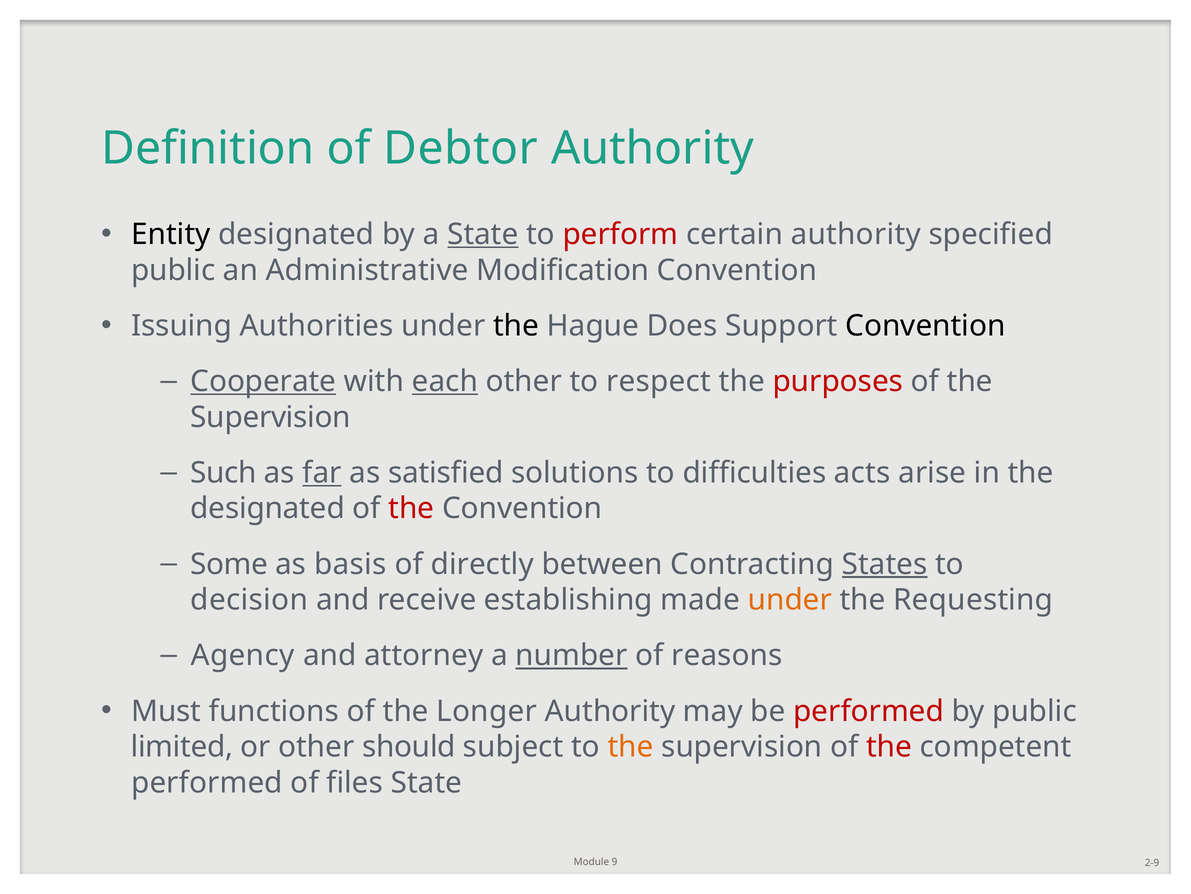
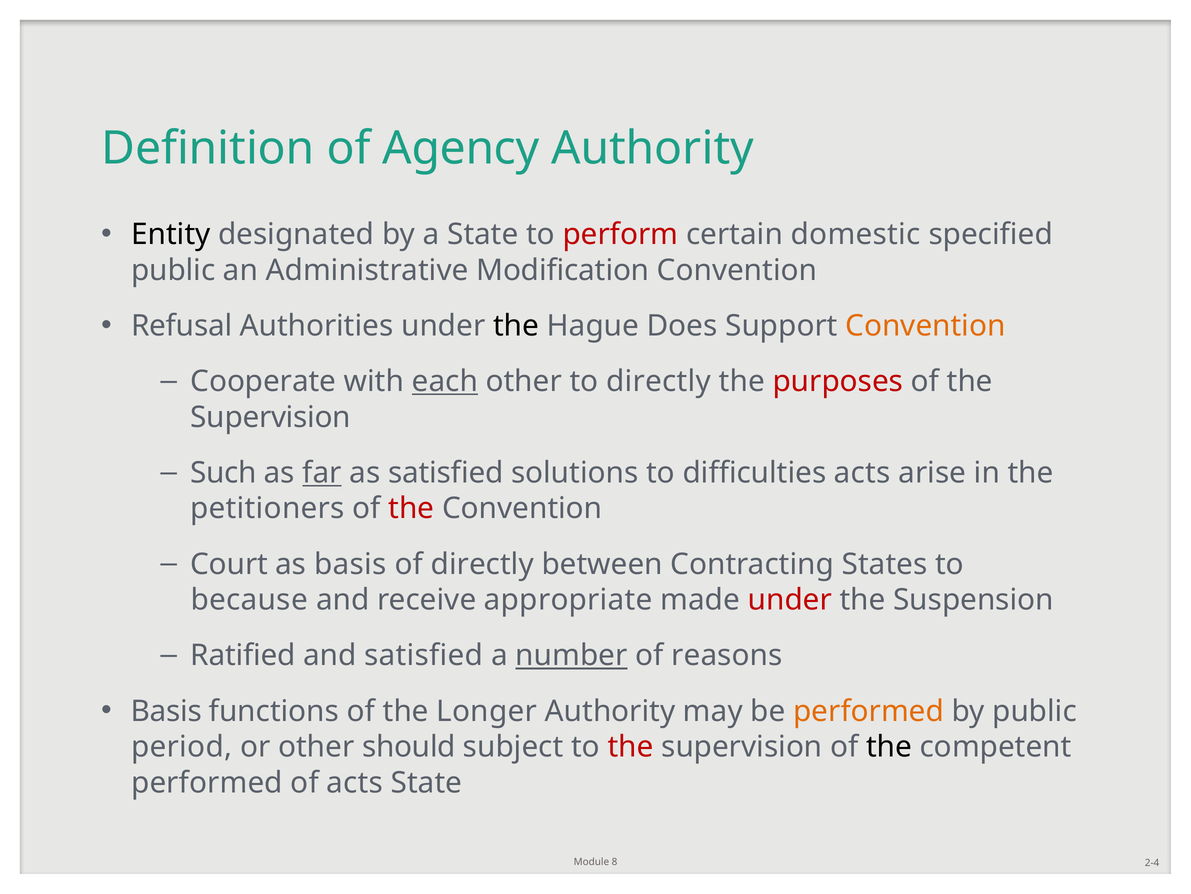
Debtor: Debtor -> Agency
State at (483, 234) underline: present -> none
certain authority: authority -> domestic
Issuing: Issuing -> Refusal
Convention at (925, 326) colour: black -> orange
Cooperate underline: present -> none
to respect: respect -> directly
designated at (268, 508): designated -> petitioners
Some: Some -> Court
States underline: present -> none
decision: decision -> because
establishing: establishing -> appropriate
under at (790, 600) colour: orange -> red
Requesting: Requesting -> Suspension
Agency: Agency -> Ratified
and attorney: attorney -> satisfied
Must at (166, 711): Must -> Basis
performed at (869, 711) colour: red -> orange
limited: limited -> period
the at (631, 746) colour: orange -> red
the at (889, 746) colour: red -> black
of files: files -> acts
9: 9 -> 8
2-9: 2-9 -> 2-4
